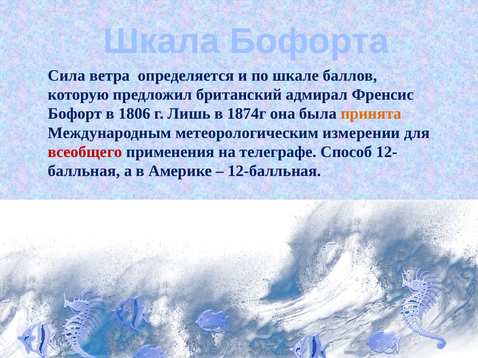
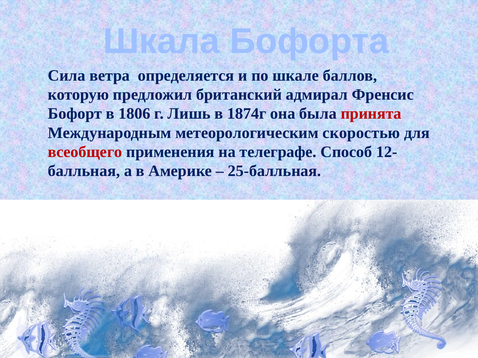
принята colour: orange -> red
измерении: измерении -> скоростью
12-балльная: 12-балльная -> 25-балльная
